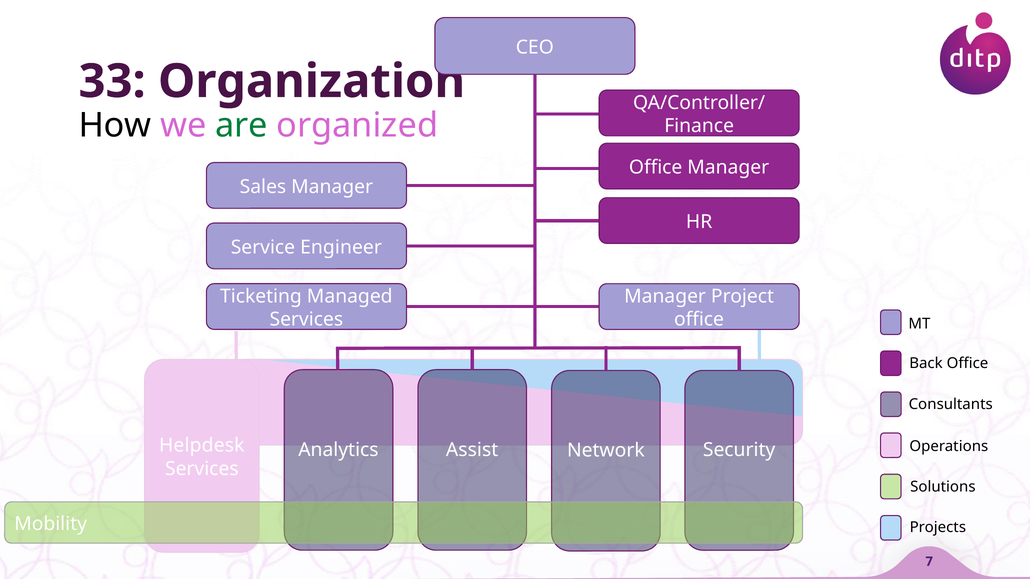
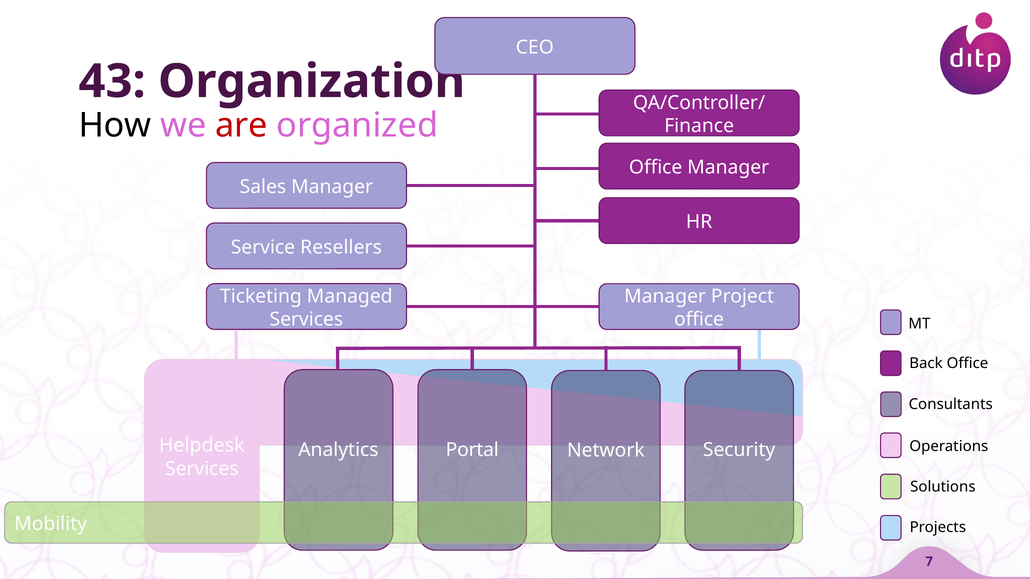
33: 33 -> 43
are colour: green -> red
Engineer: Engineer -> Resellers
Assist: Assist -> Portal
